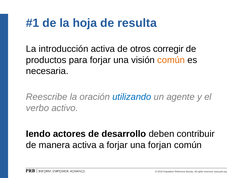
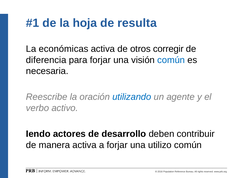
introducción: introducción -> económicas
productos: productos -> diferencia
común at (171, 60) colour: orange -> blue
forjan: forjan -> utilizo
